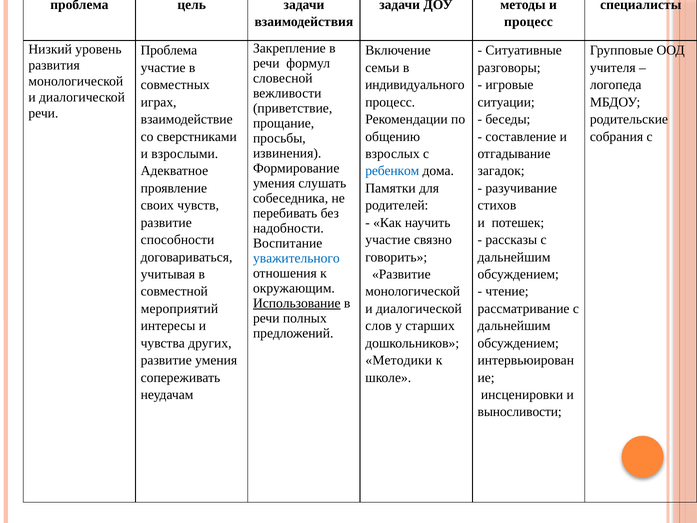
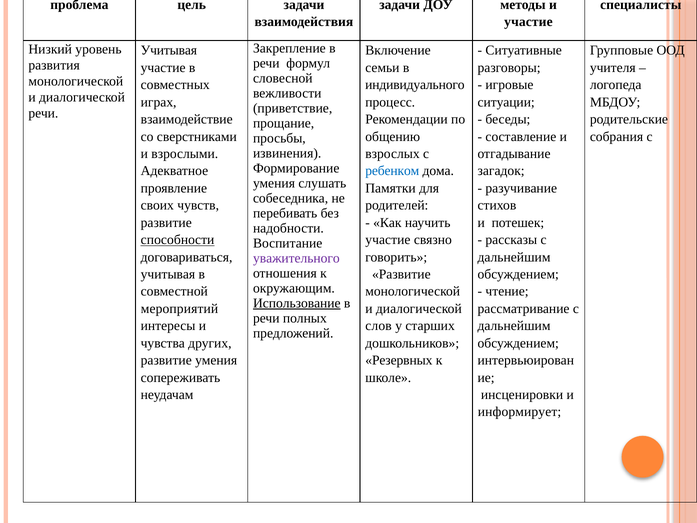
процесс at (528, 22): процесс -> участие
Проблема at (169, 50): Проблема -> Учитывая
способности underline: none -> present
уважительного colour: blue -> purple
Методики: Методики -> Резервных
выносливости: выносливости -> информирует
